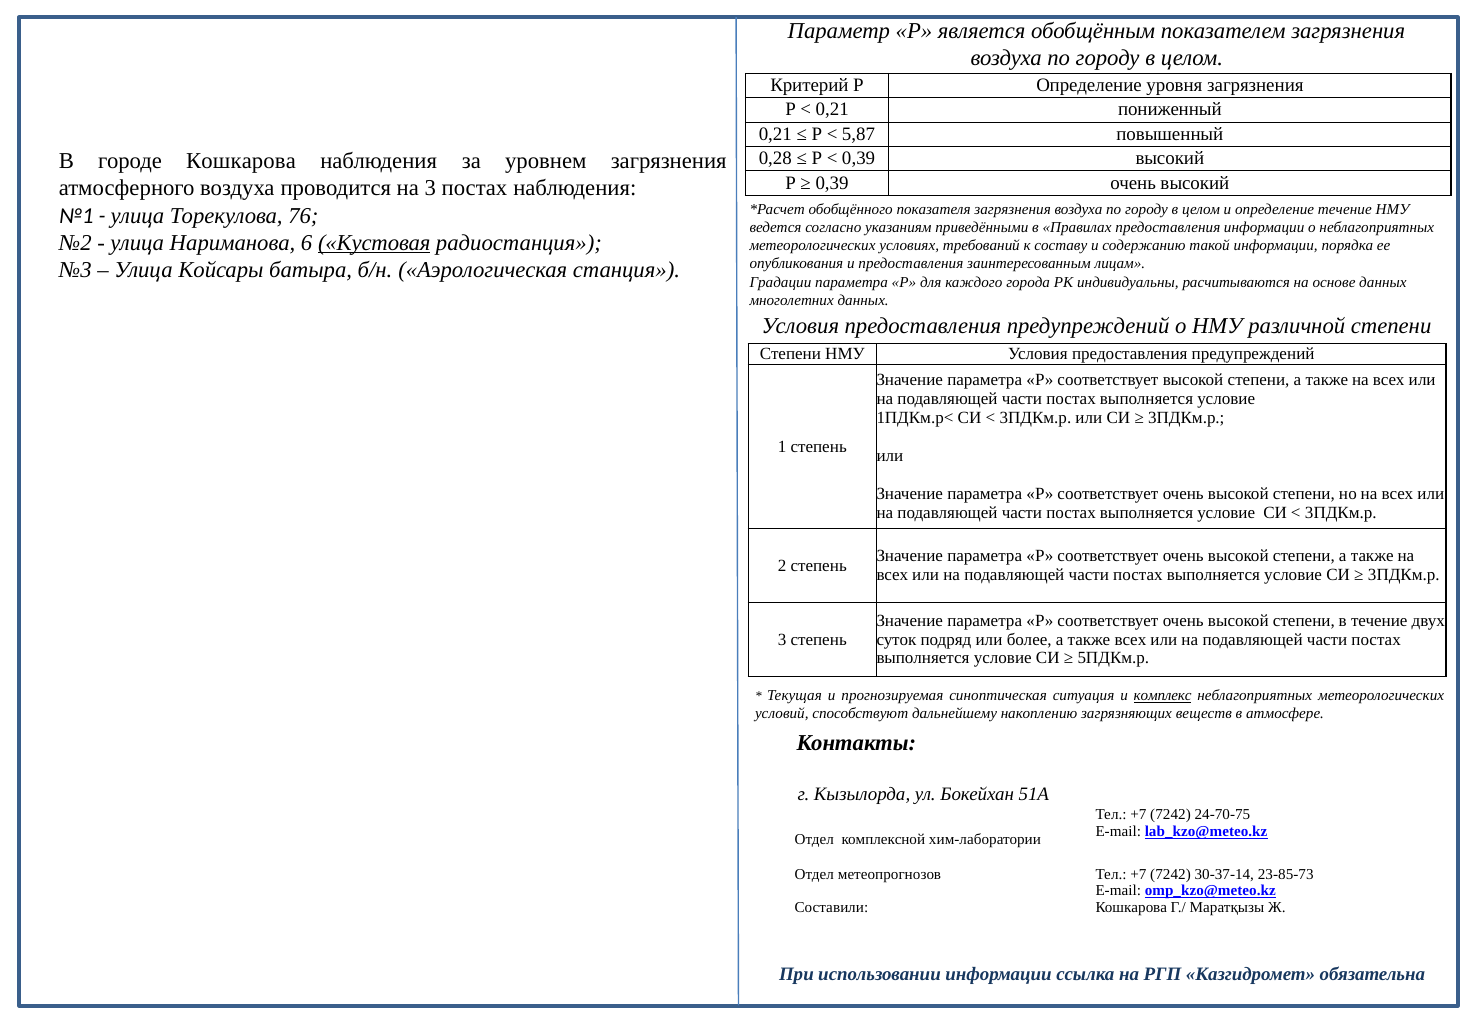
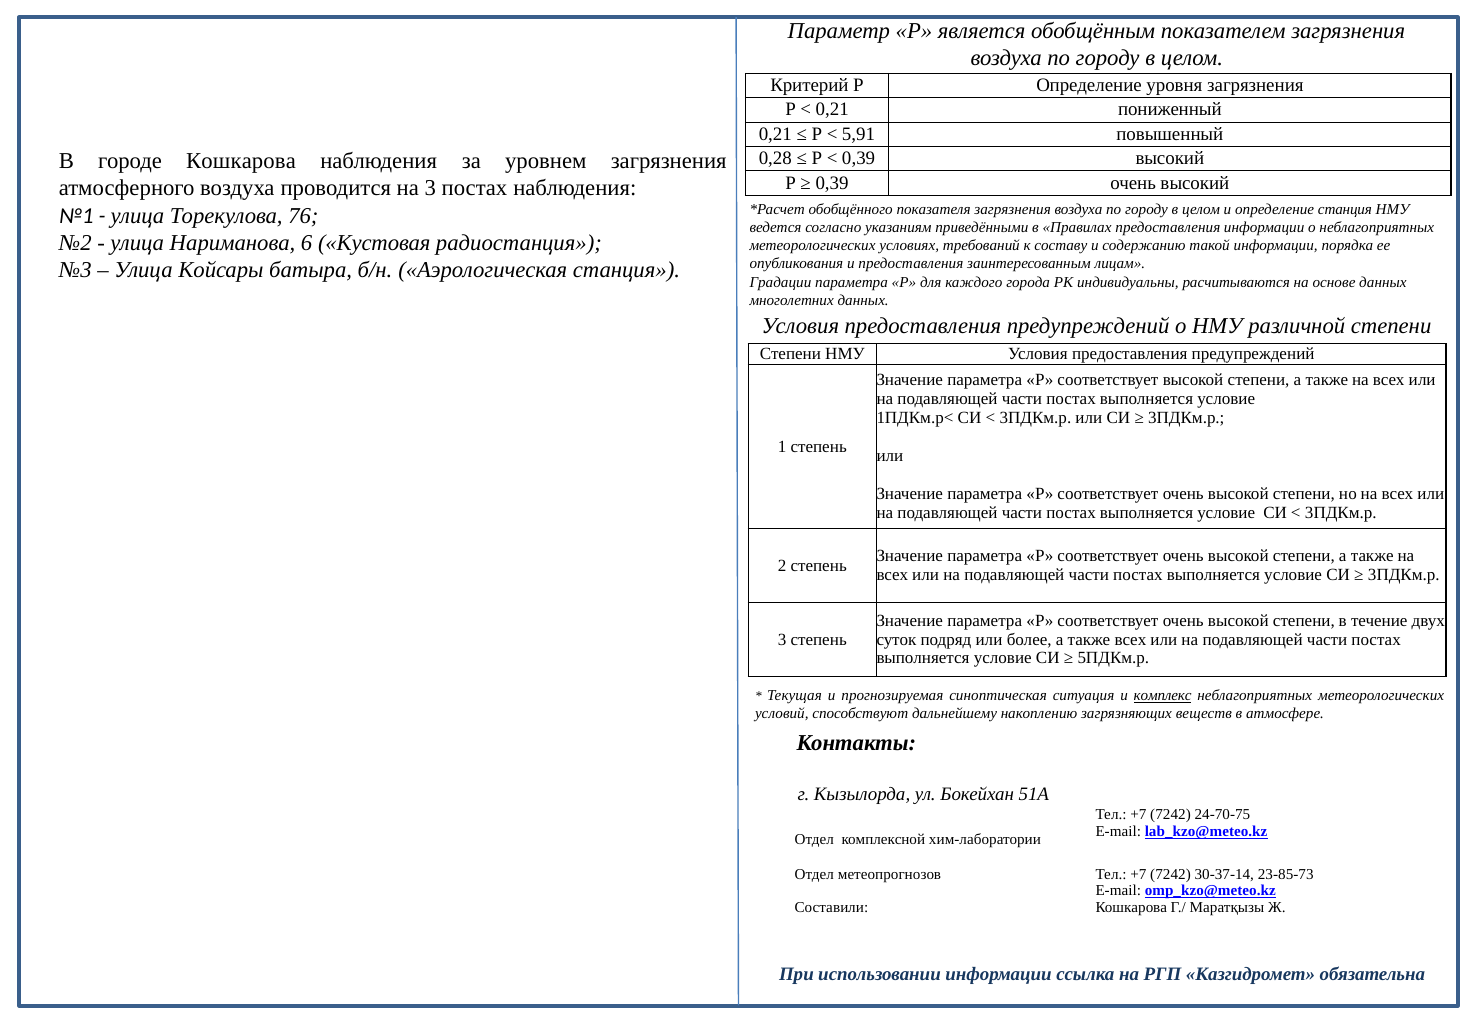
5,87: 5,87 -> 5,91
определение течение: течение -> станция
Кустовая underline: present -> none
